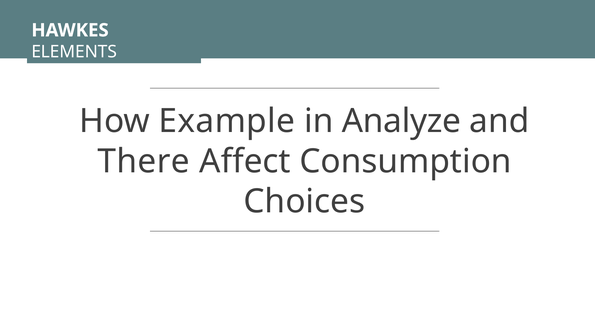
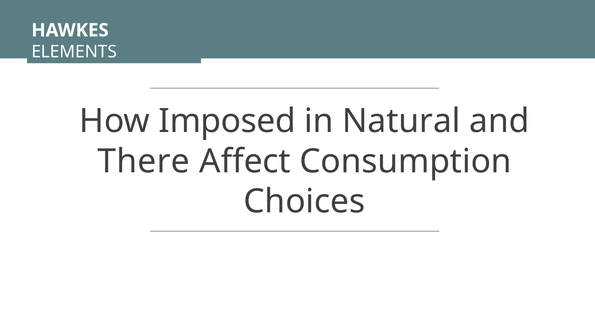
Example: Example -> Imposed
Analyze: Analyze -> Natural
